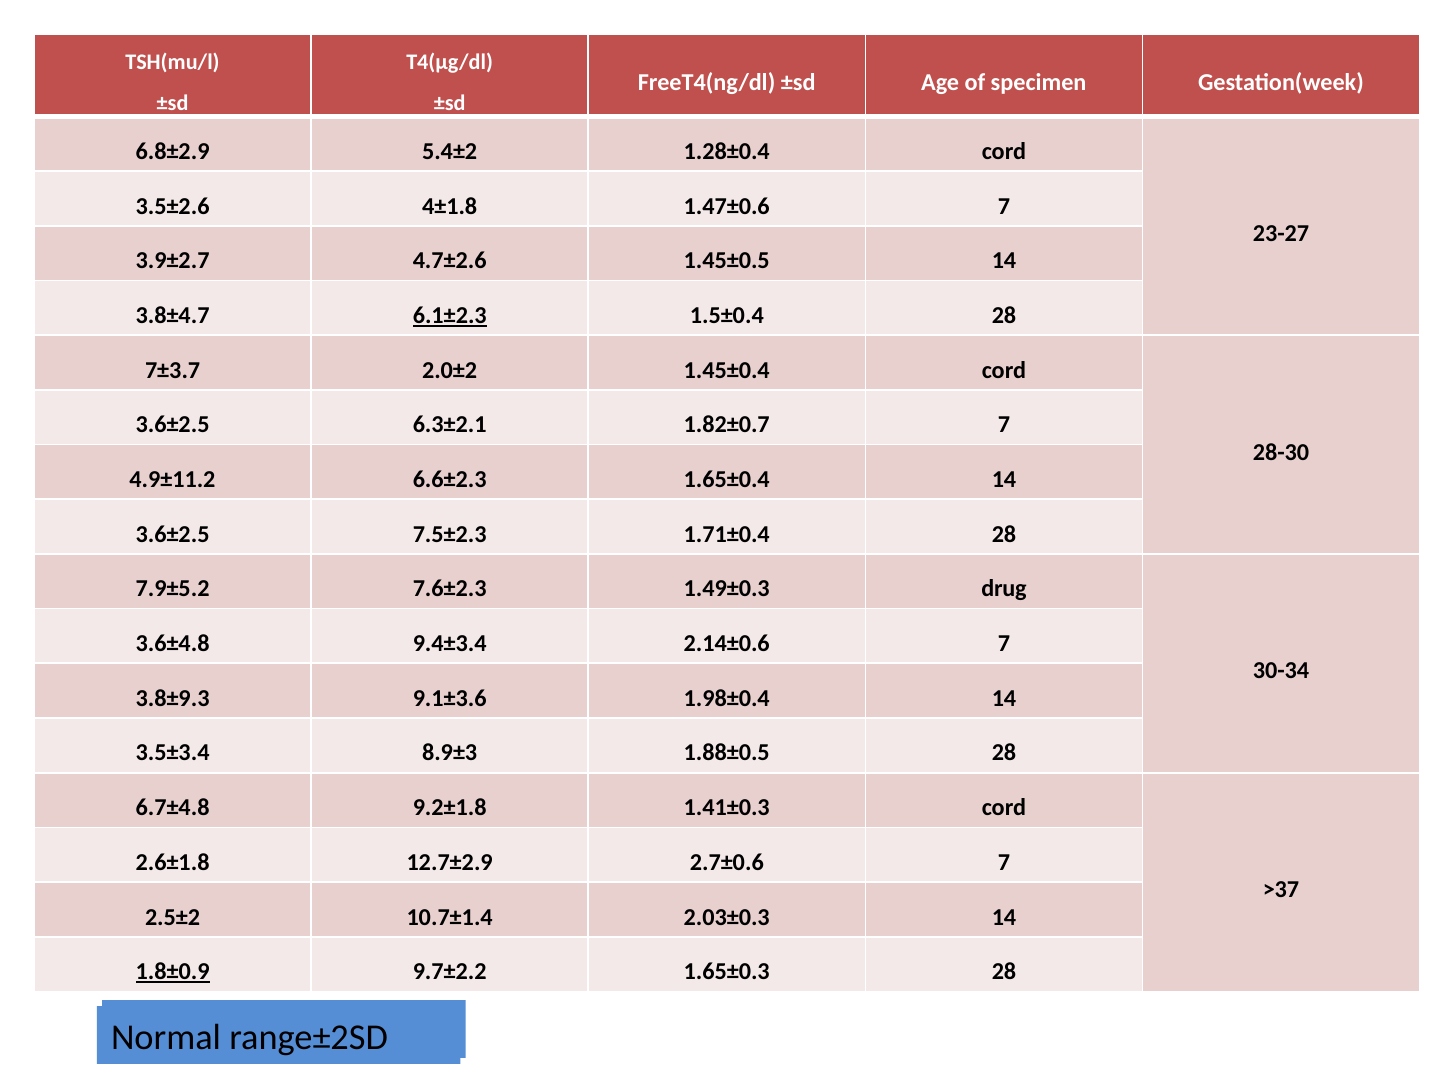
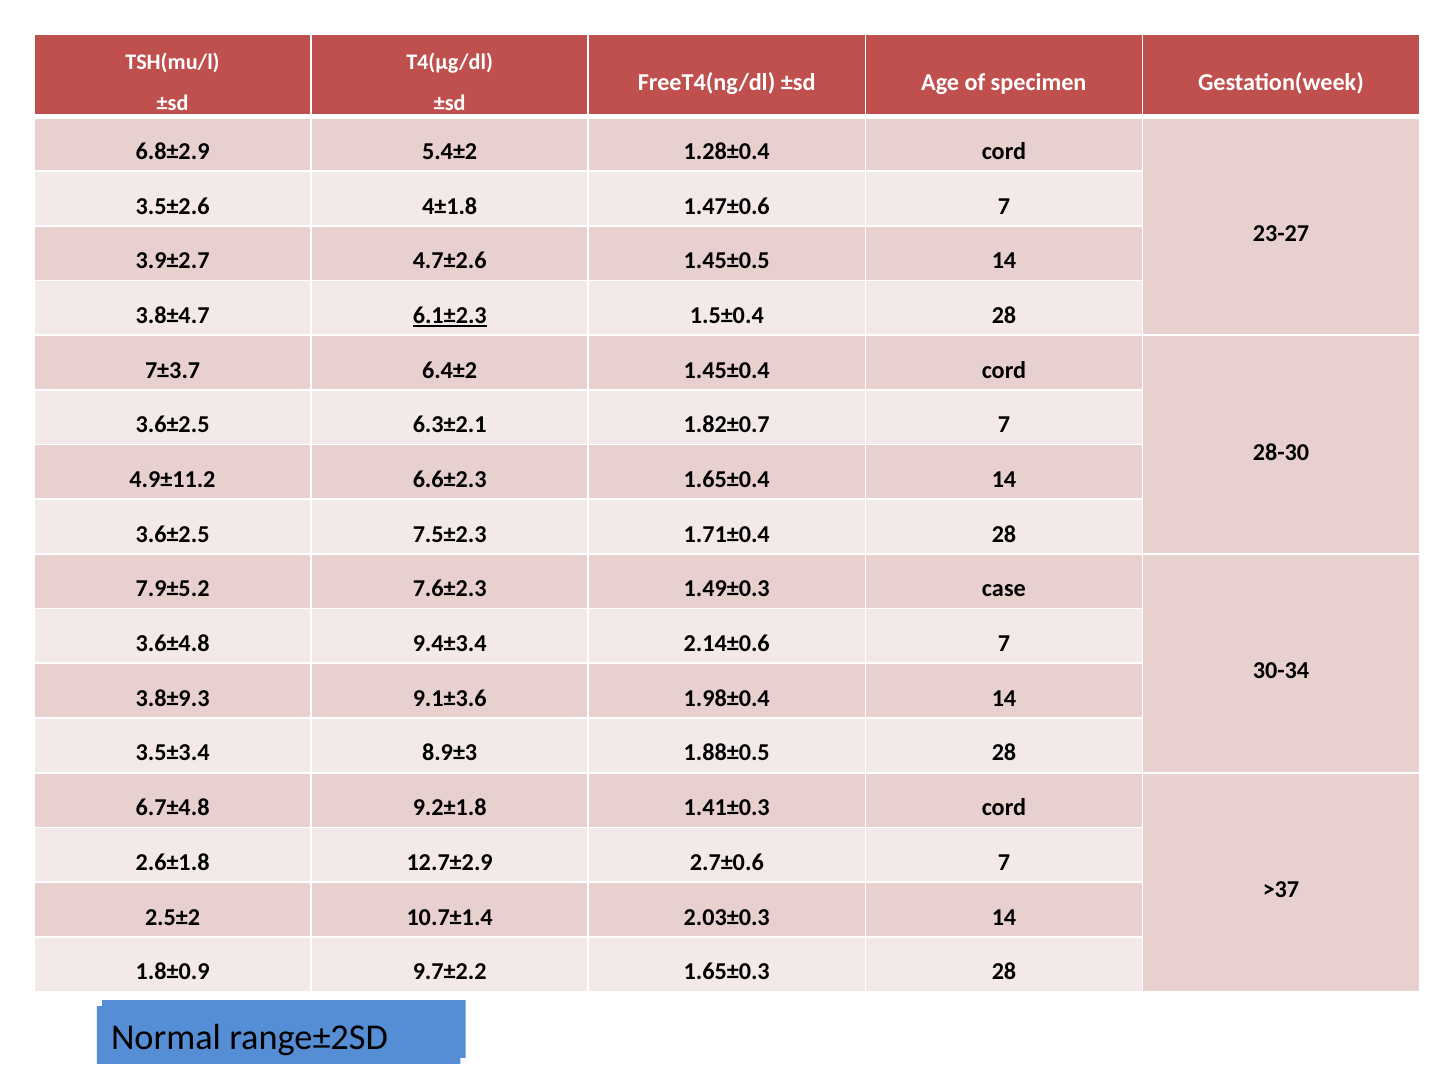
2.0±2: 2.0±2 -> 6.4±2
drug: drug -> case
1.8±0.9 underline: present -> none
